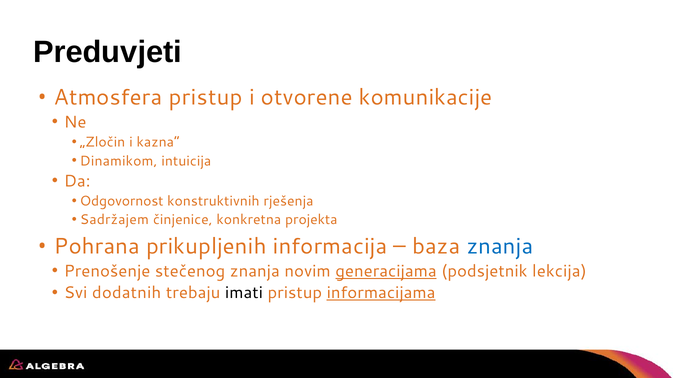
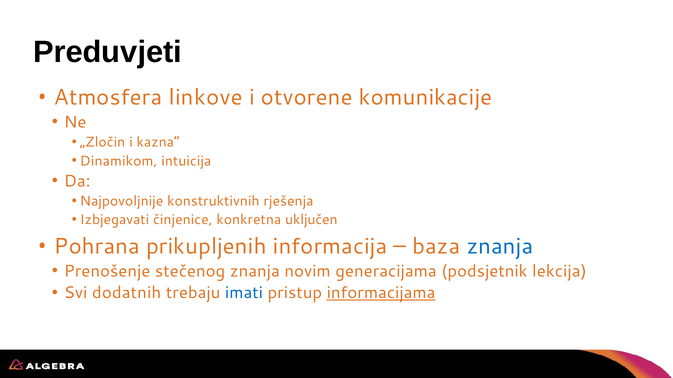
Atmosfera pristup: pristup -> linkove
Odgovornost: Odgovornost -> Najpovoljnije
Sadržajem: Sadržajem -> Izbjegavati
projekta: projekta -> uključen
generacijama underline: present -> none
imati colour: black -> blue
